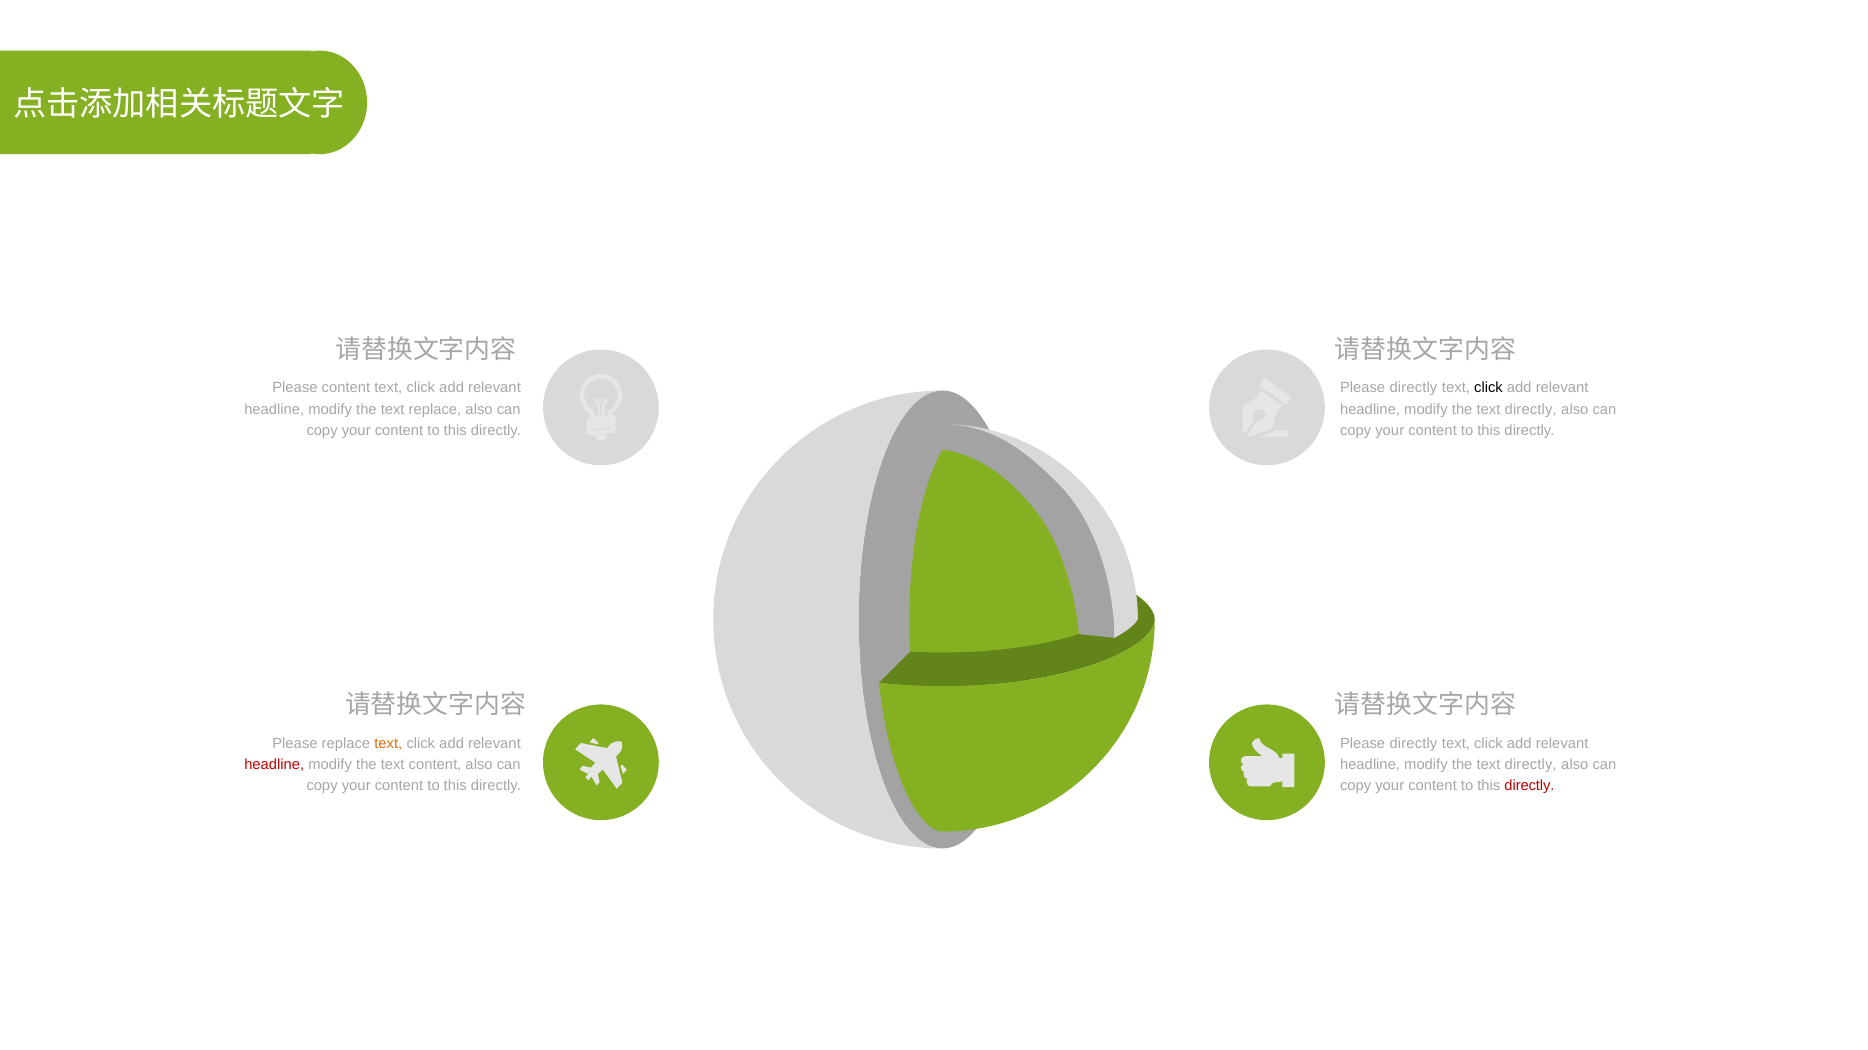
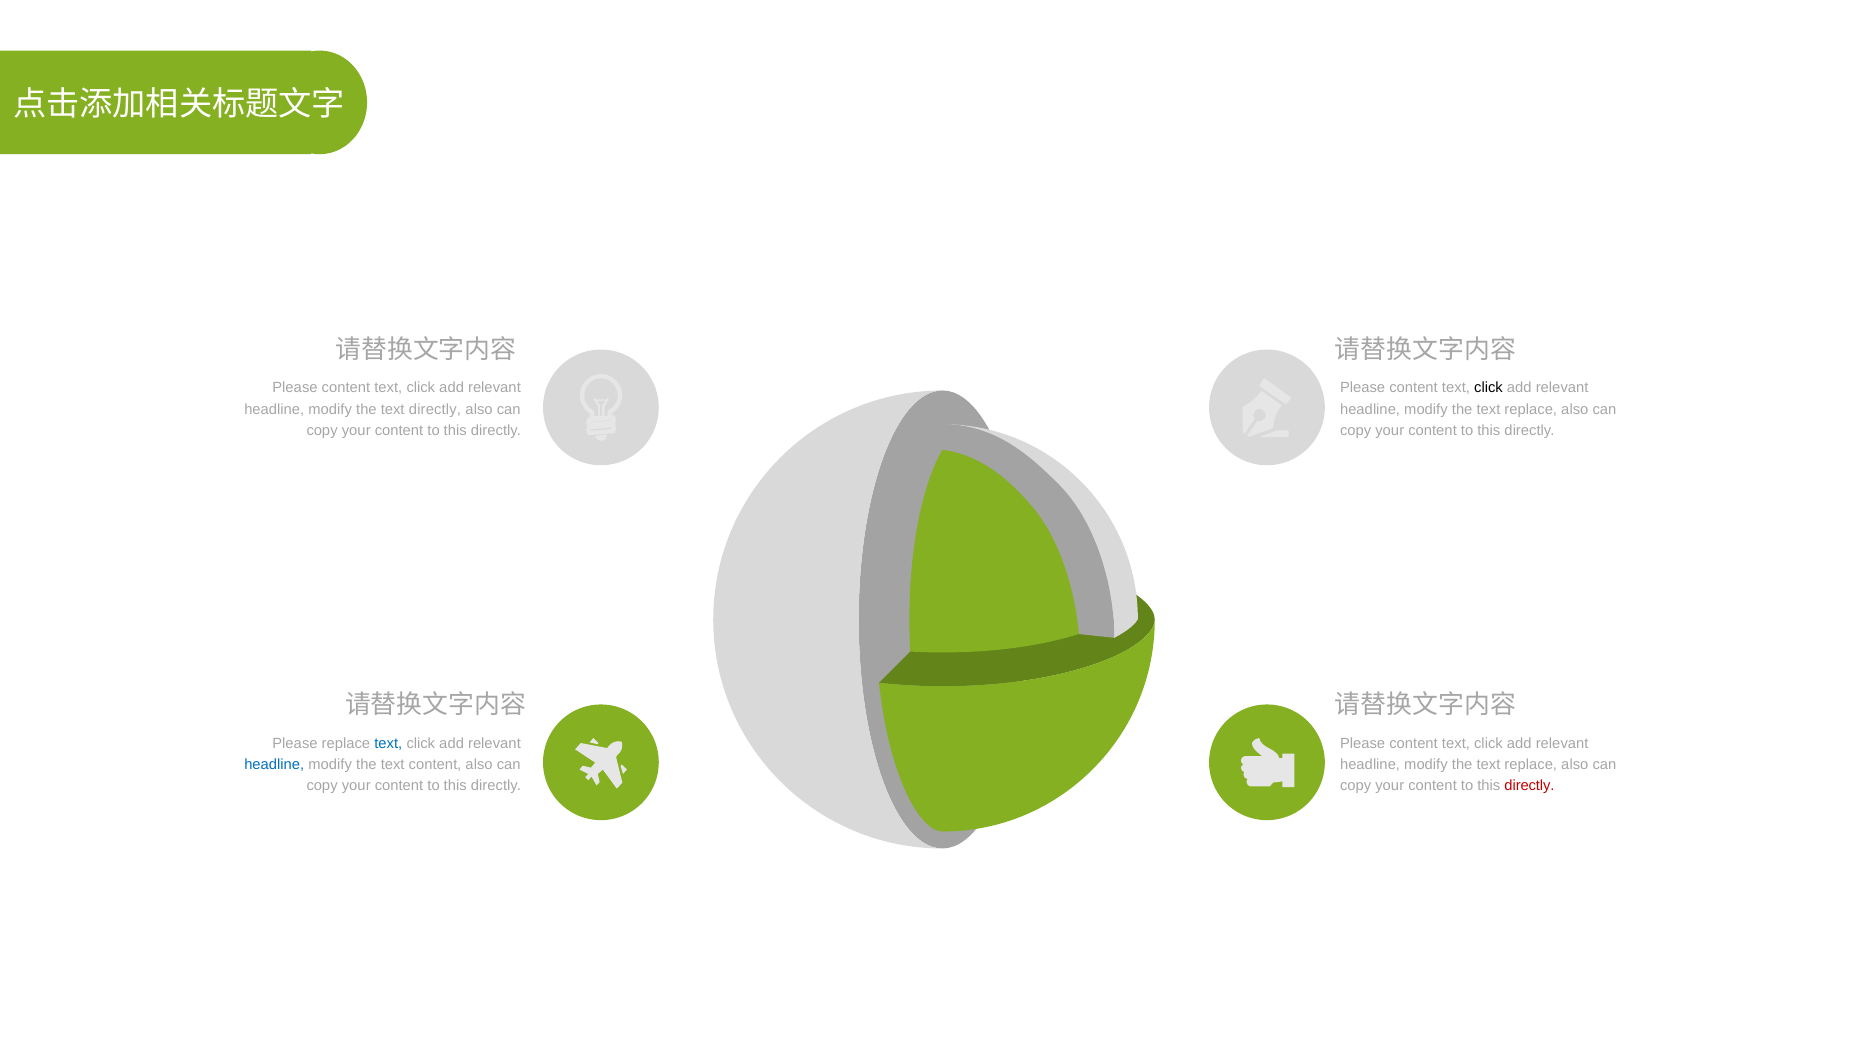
directly at (1413, 388): directly -> content
text replace: replace -> directly
directly at (1531, 409): directly -> replace
text at (388, 744) colour: orange -> blue
directly at (1413, 744): directly -> content
headline at (274, 765) colour: red -> blue
directly at (1531, 765): directly -> replace
